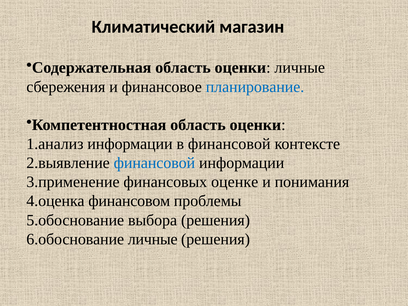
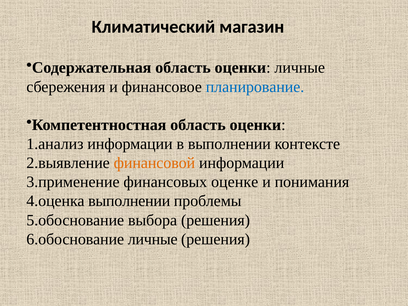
в финансовой: финансовой -> выполнении
финансовой at (154, 163) colour: blue -> orange
финансовом at (129, 201): финансовом -> выполнении
